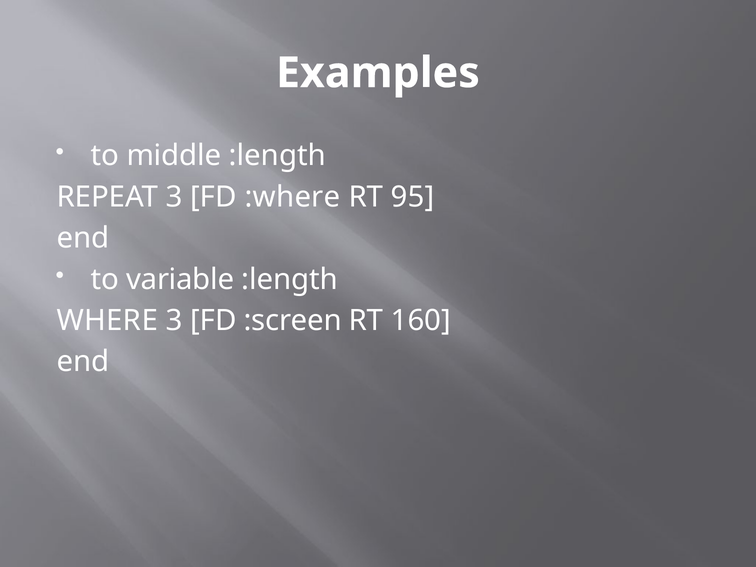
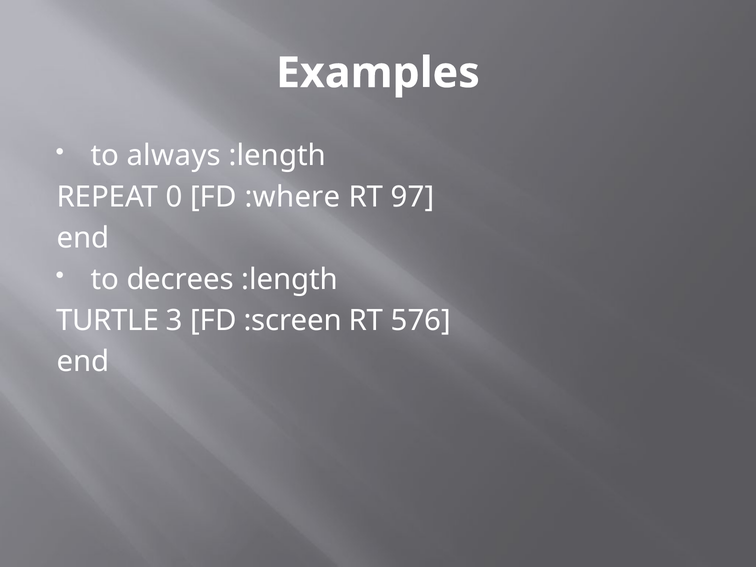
middle: middle -> always
REPEAT 3: 3 -> 0
95: 95 -> 97
variable: variable -> decrees
WHERE: WHERE -> TURTLE
160: 160 -> 576
